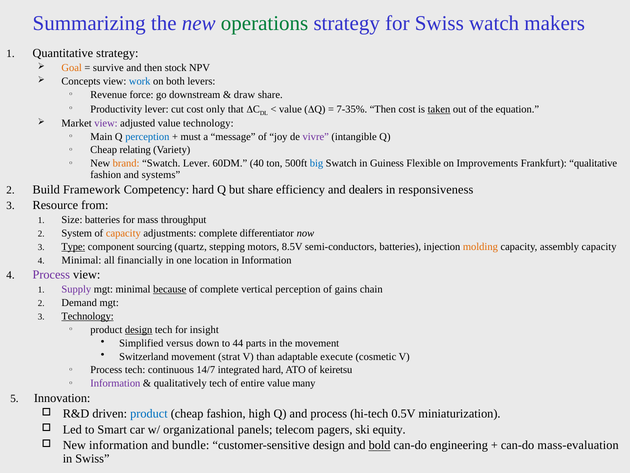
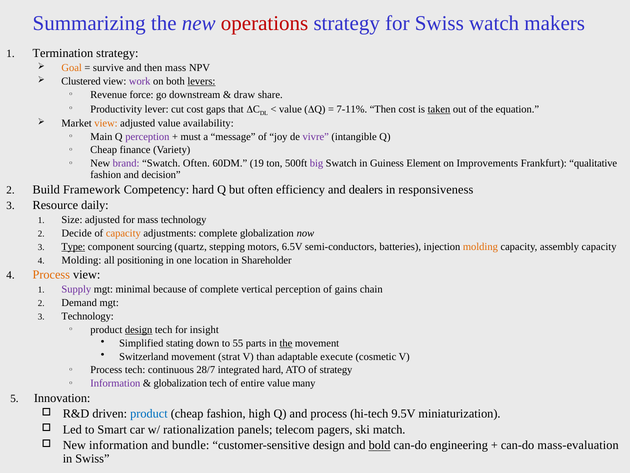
operations at (265, 23) colour: green -> red
Quantitative: Quantitative -> Termination
then stock: stock -> mass
Concepts: Concepts -> Clustered
work colour: blue -> purple
levers underline: none -> present
only: only -> gaps
7-35%: 7-35% -> 7-11%
view at (106, 123) colour: purple -> orange
value technology: technology -> availability
perception at (147, 136) colour: blue -> purple
relating: relating -> finance
brand colour: orange -> purple
Swatch Lever: Lever -> Often
40: 40 -> 19
big colour: blue -> purple
Flexible: Flexible -> Element
systems: systems -> decision
but share: share -> often
from: from -> daily
Size batteries: batteries -> adjusted
mass throughput: throughput -> technology
System: System -> Decide
complete differentiator: differentiator -> globalization
8.5V: 8.5V -> 6.5V
Minimal at (81, 260): Minimal -> Molding
financially: financially -> positioning
in Information: Information -> Shareholder
Process at (51, 275) colour: purple -> orange
because underline: present -> none
Technology at (88, 316) underline: present -> none
versus: versus -> stating
44: 44 -> 55
the at (286, 343) underline: none -> present
14/7: 14/7 -> 28/7
of keiretsu: keiretsu -> strategy
qualitatively at (180, 383): qualitatively -> globalization
0.5V: 0.5V -> 9.5V
organizational: organizational -> rationalization
equity: equity -> match
